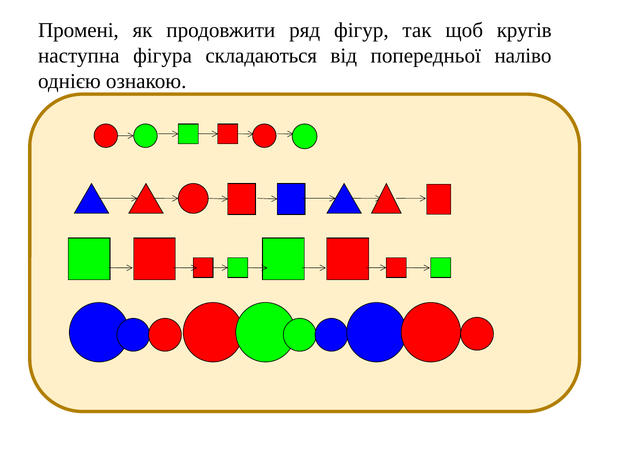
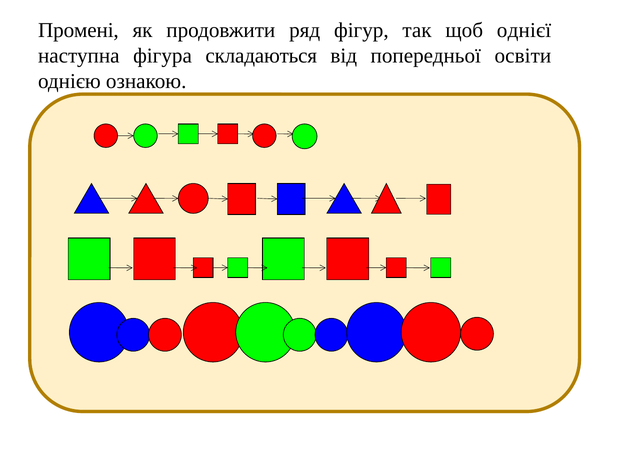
кругів: кругів -> однієї
наліво: наліво -> освіти
